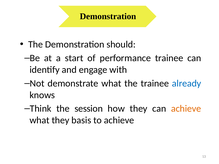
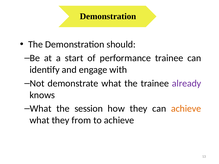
already colour: blue -> purple
Think at (41, 109): Think -> What
basis: basis -> from
